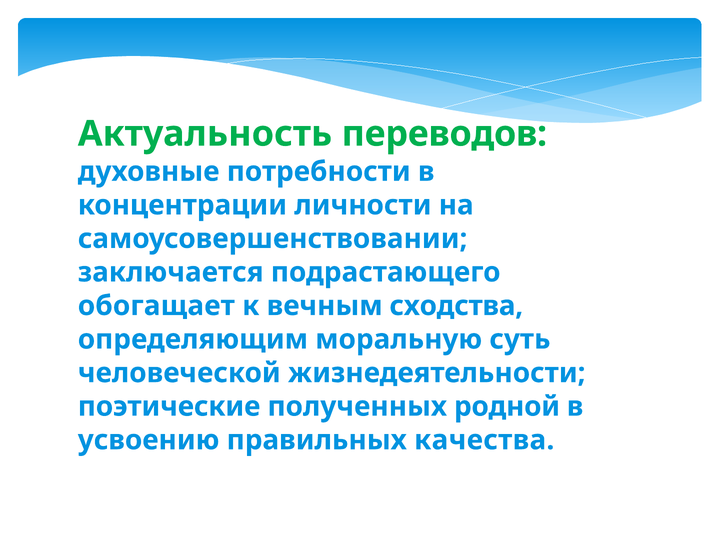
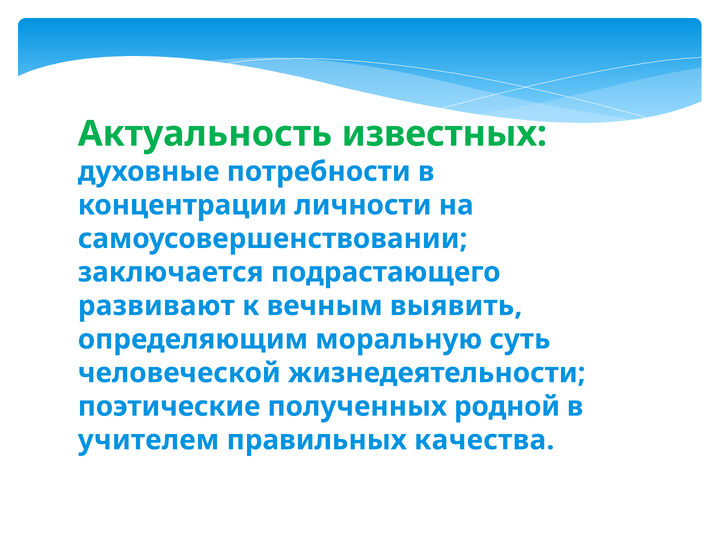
переводов: переводов -> известных
обогащает: обогащает -> развивают
сходства: сходства -> выявить
усвоению: усвоению -> учителем
